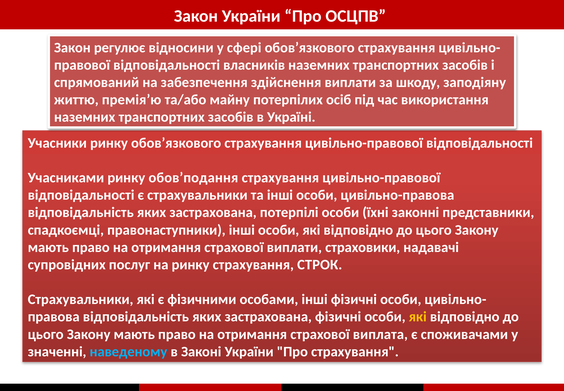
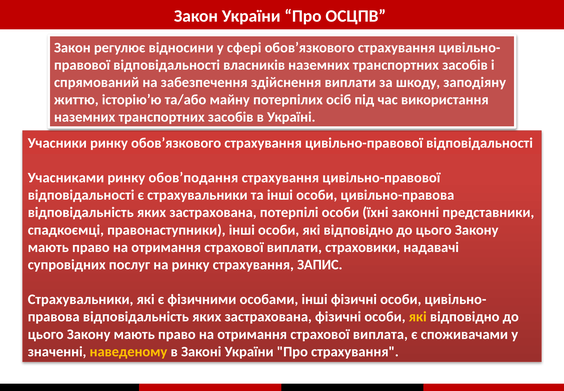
премія’ю: премія’ю -> історію’ю
СТРОК: СТРОК -> ЗАПИС
наведеному colour: light blue -> yellow
